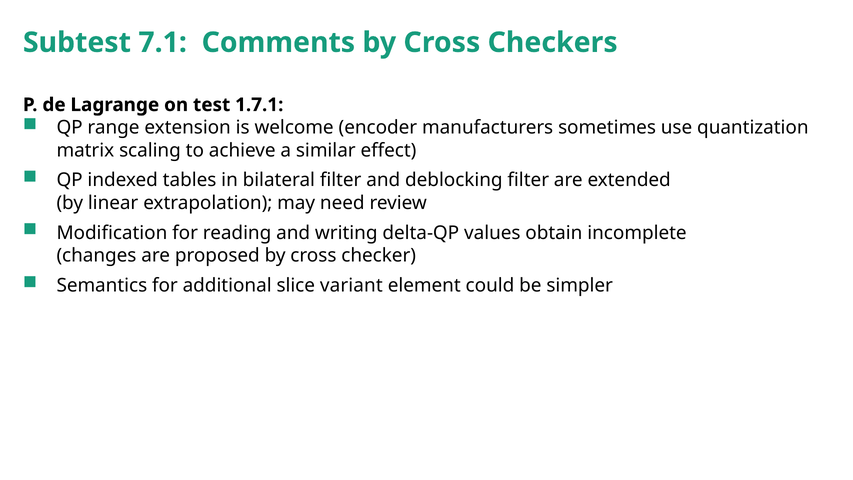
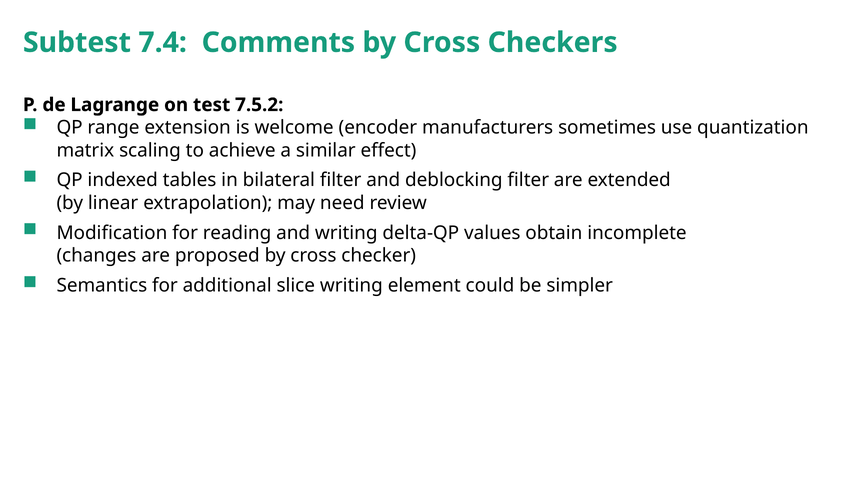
7.1: 7.1 -> 7.4
1.7.1: 1.7.1 -> 7.5.2
slice variant: variant -> writing
